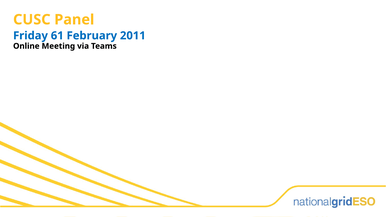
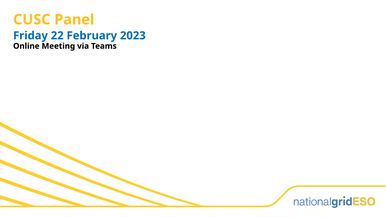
61: 61 -> 22
2011: 2011 -> 2023
